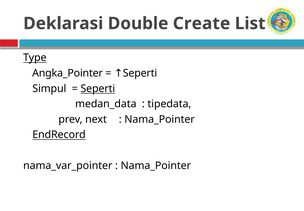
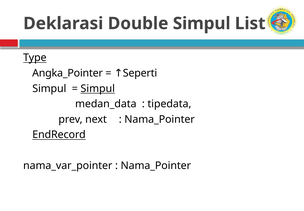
Double Create: Create -> Simpul
Seperti at (98, 88): Seperti -> Simpul
